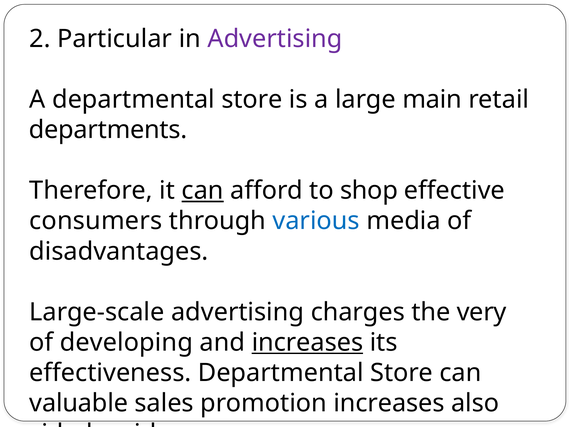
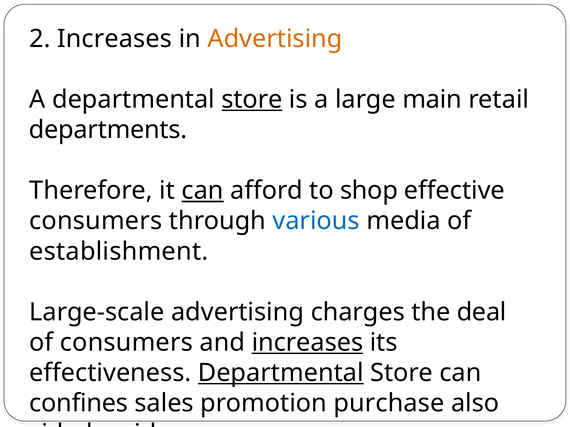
2 Particular: Particular -> Increases
Advertising at (275, 39) colour: purple -> orange
store at (252, 100) underline: none -> present
disadvantages: disadvantages -> establishment
very: very -> deal
of developing: developing -> consumers
Departmental at (281, 373) underline: none -> present
valuable: valuable -> confines
promotion increases: increases -> purchase
